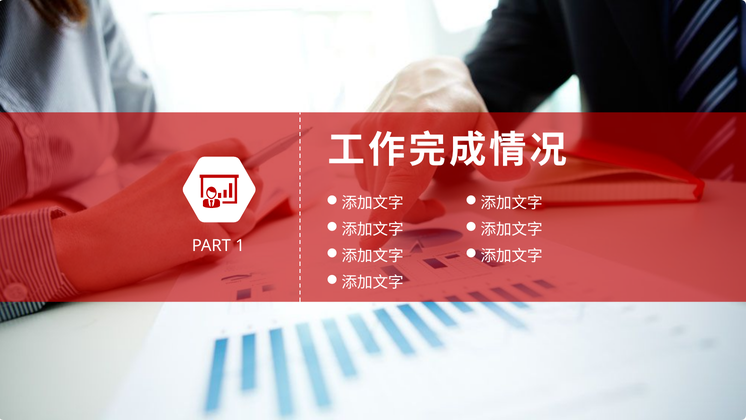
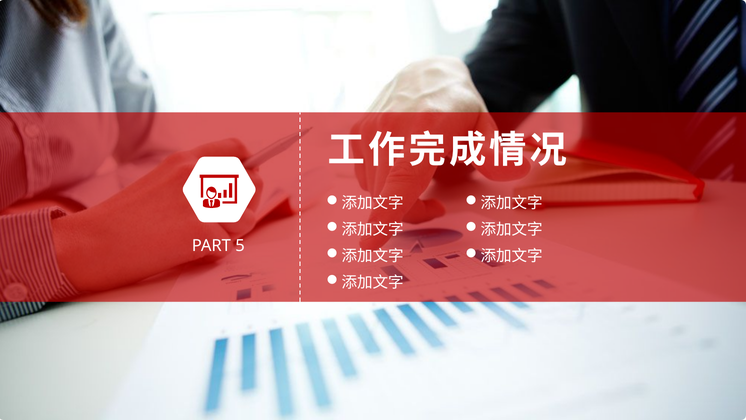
1: 1 -> 5
